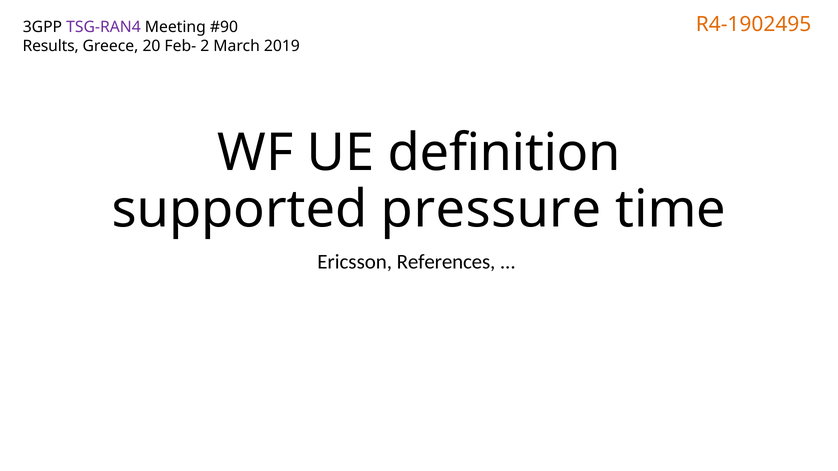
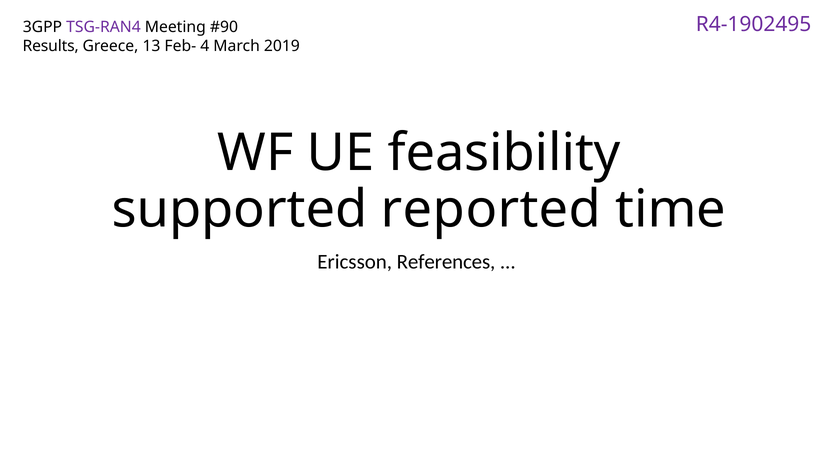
R4-1902495 colour: orange -> purple
20: 20 -> 13
2: 2 -> 4
definition: definition -> feasibility
pressure: pressure -> reported
